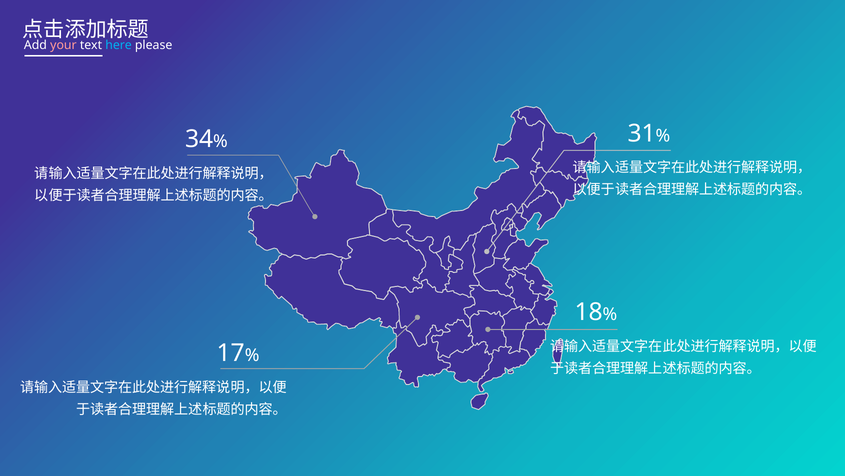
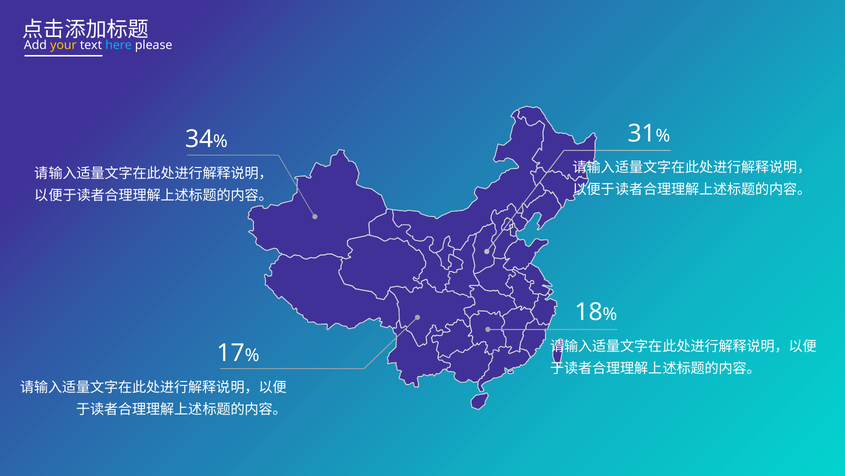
your colour: pink -> yellow
